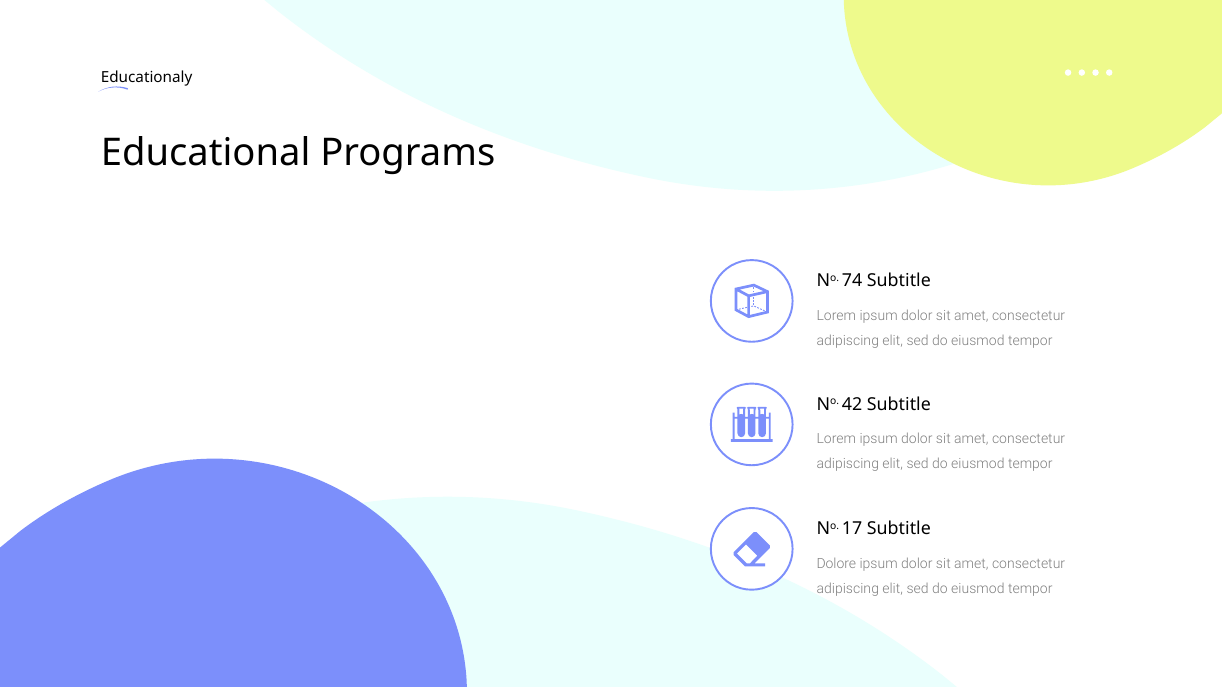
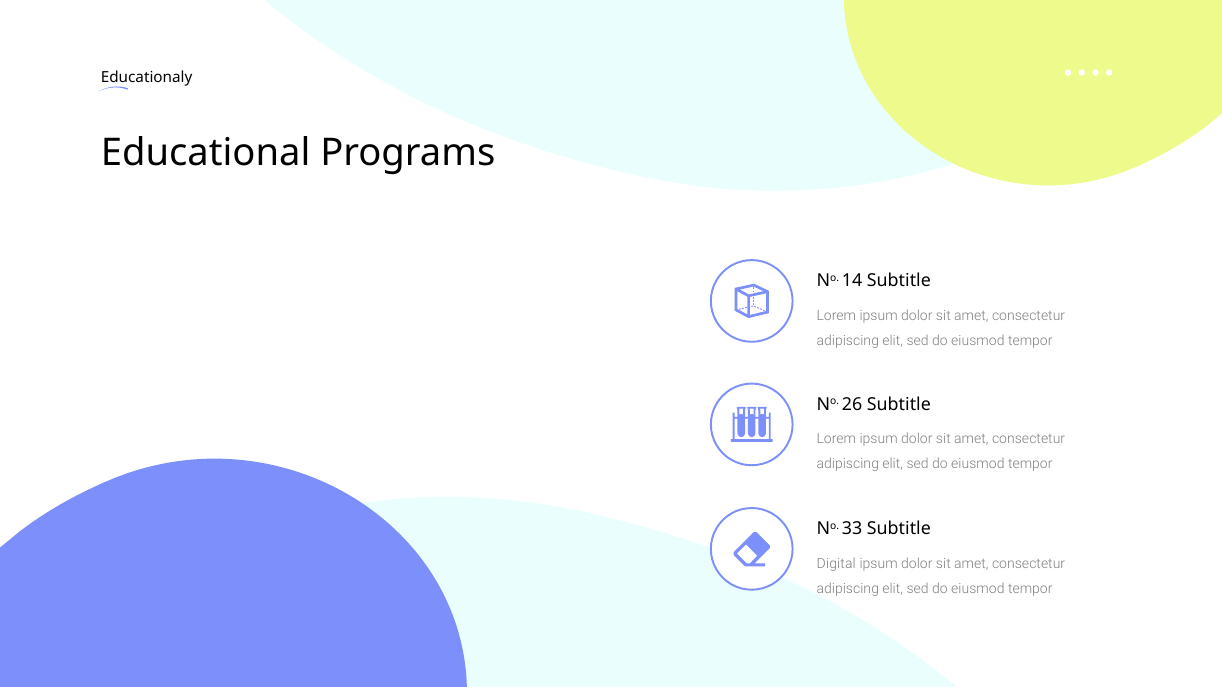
74: 74 -> 14
42: 42 -> 26
17: 17 -> 33
Dolore: Dolore -> Digital
